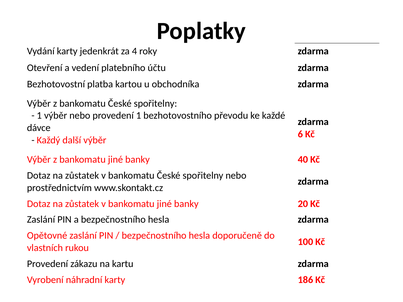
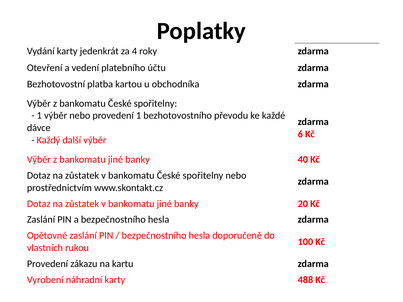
186: 186 -> 488
